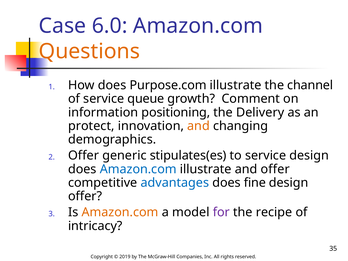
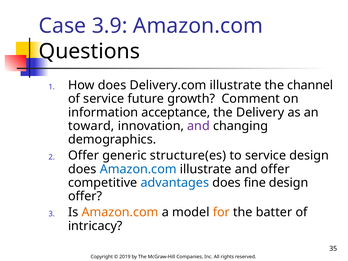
6.0: 6.0 -> 3.9
Questions colour: orange -> black
Purpose.com: Purpose.com -> Delivery.com
queue: queue -> future
positioning: positioning -> acceptance
protect: protect -> toward
and at (198, 126) colour: orange -> purple
stipulates(es: stipulates(es -> structure(es
for colour: purple -> orange
recipe: recipe -> batter
